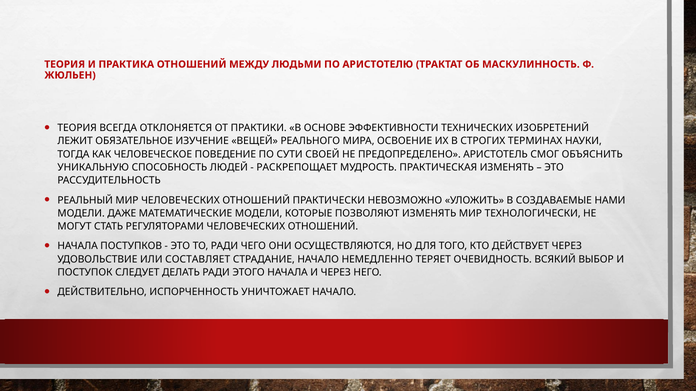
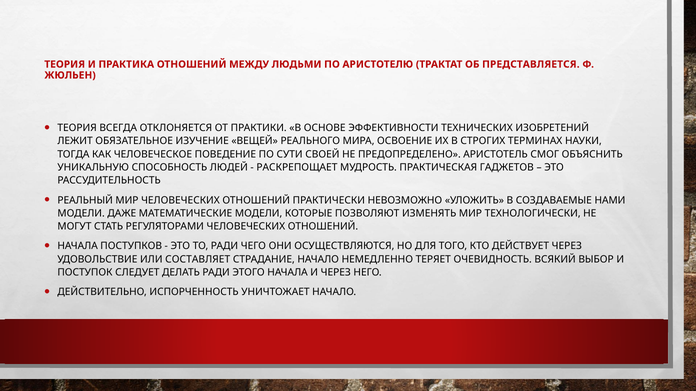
МАСКУЛИННОСТЬ: МАСКУЛИННОСТЬ -> ПРЕДСТАВЛЯЕТСЯ
ПРАКТИЧЕСКАЯ ИЗМЕНЯТЬ: ИЗМЕНЯТЬ -> ГАДЖЕТОВ
